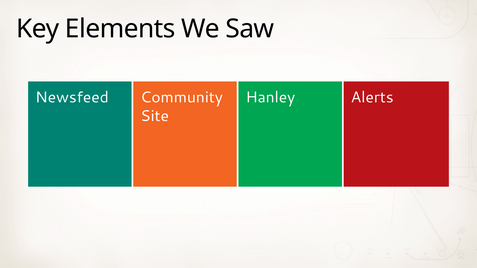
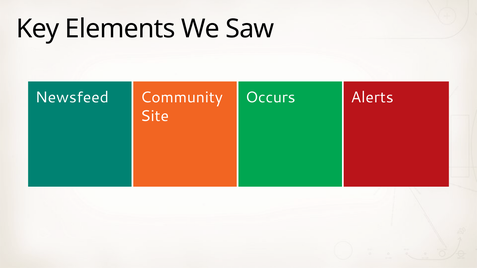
Hanley: Hanley -> Occurs
